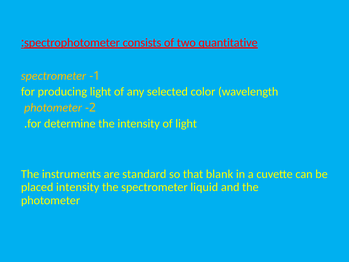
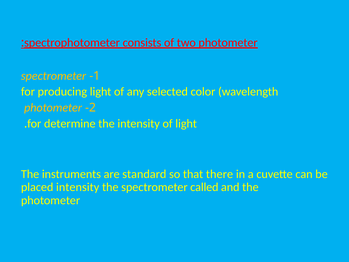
two quantitative: quantitative -> photometer
blank: blank -> there
liquid: liquid -> called
